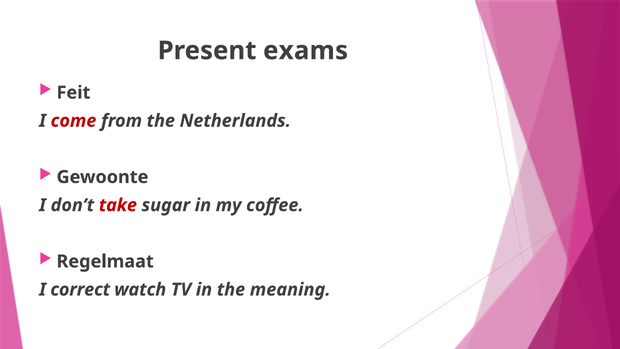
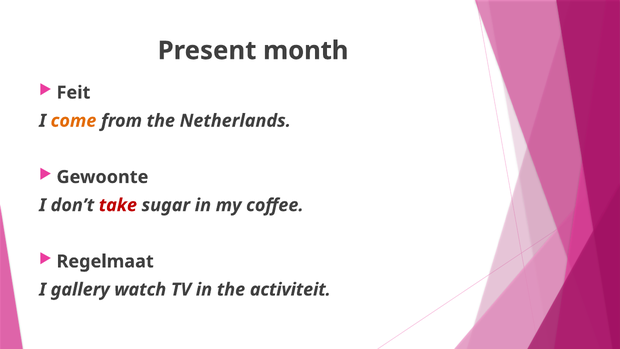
exams: exams -> month
come colour: red -> orange
correct: correct -> gallery
meaning: meaning -> activiteit
